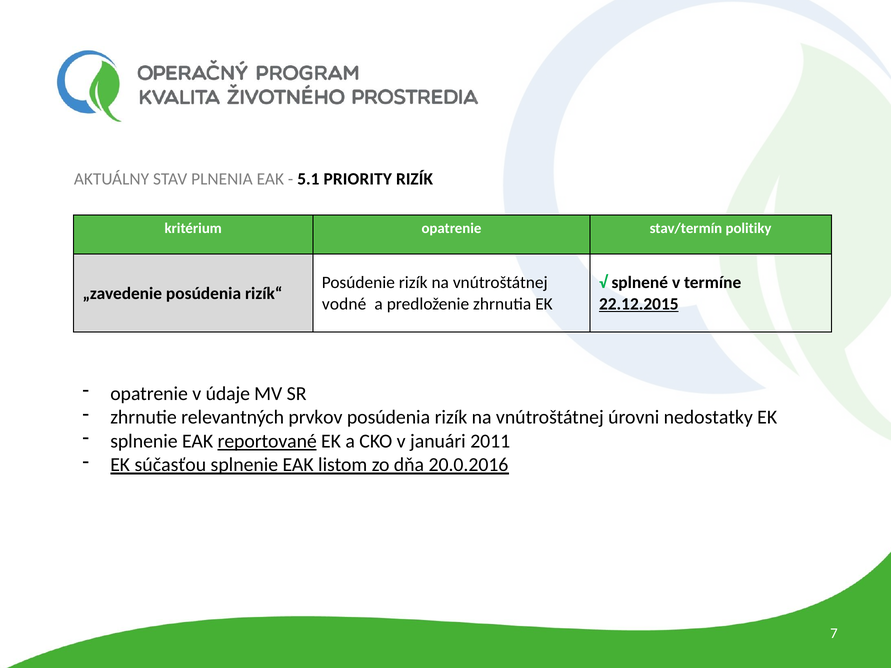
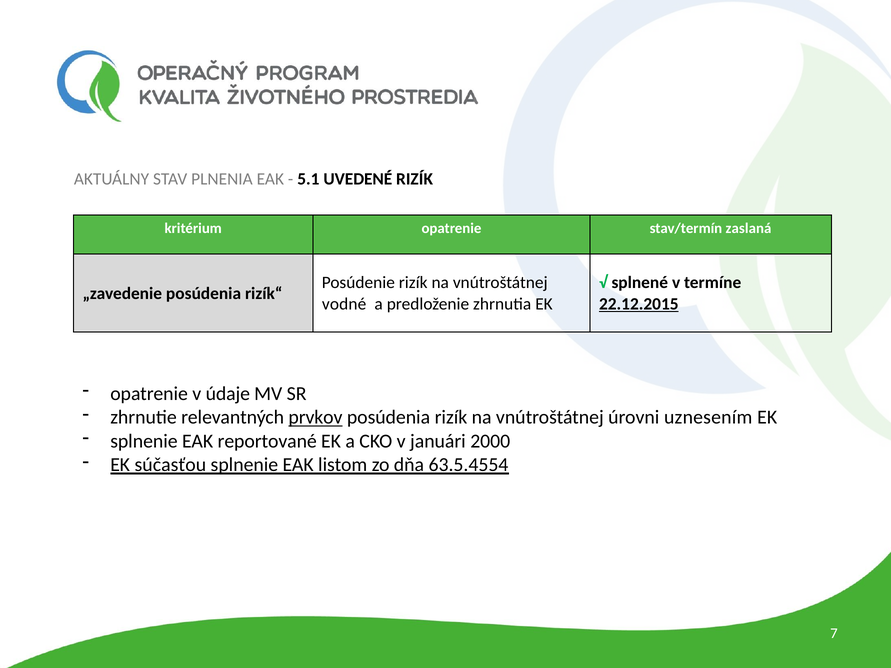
PRIORITY: PRIORITY -> UVEDENÉ
politiky: politiky -> zaslaná
prvkov underline: none -> present
nedostatky: nedostatky -> uznesením
reportované underline: present -> none
2011: 2011 -> 2000
20.0.2016: 20.0.2016 -> 63.5.4554
